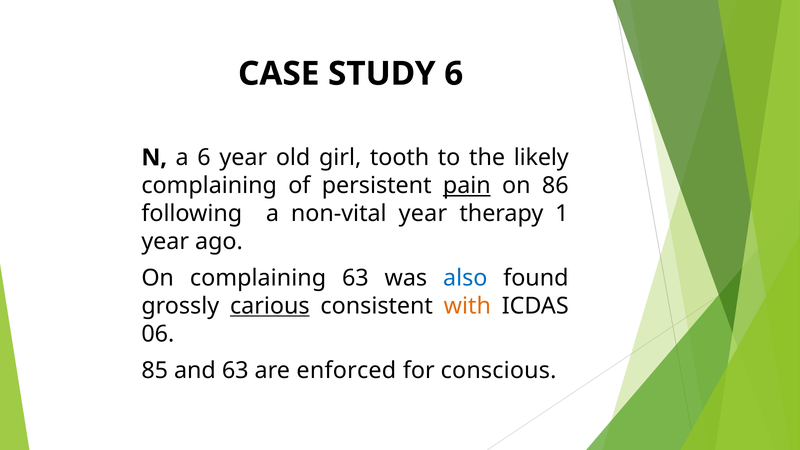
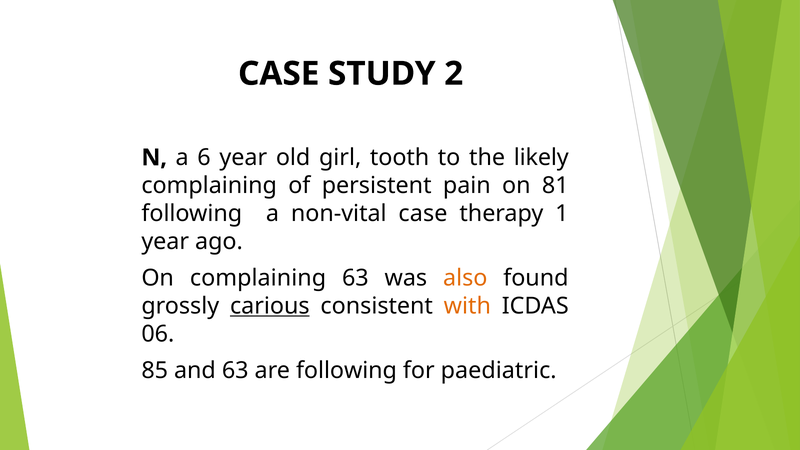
STUDY 6: 6 -> 2
pain underline: present -> none
86: 86 -> 81
non-vital year: year -> case
also colour: blue -> orange
are enforced: enforced -> following
conscious: conscious -> paediatric
